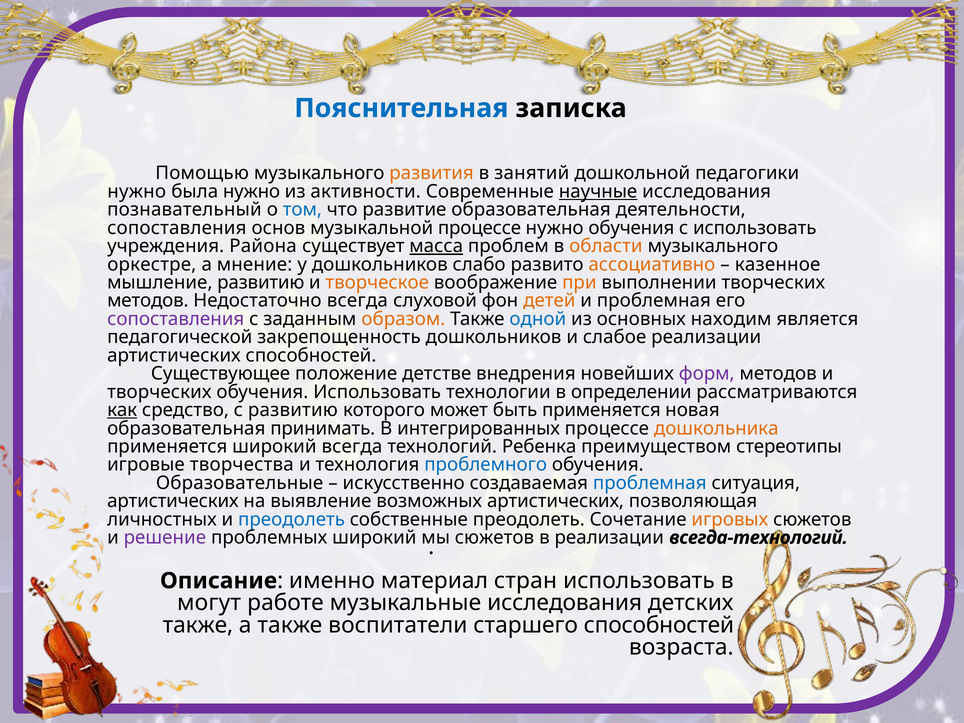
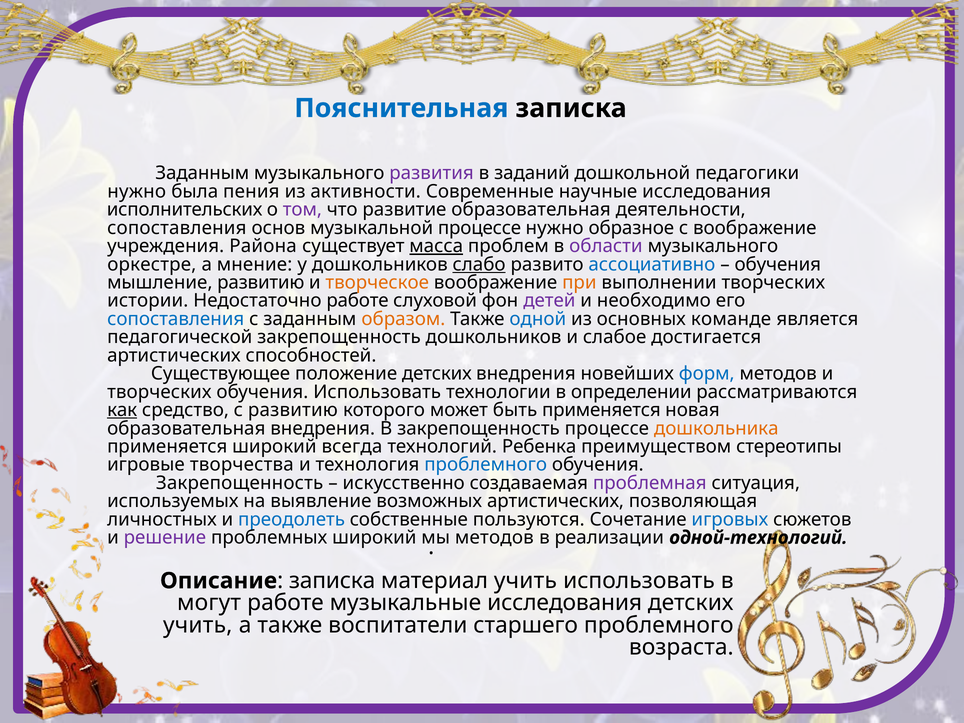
Помощью at (202, 173): Помощью -> Заданным
развития colour: orange -> purple
занятий: занятий -> заданий
была нужно: нужно -> пения
научные underline: present -> none
познавательный: познавательный -> исполнительских
том colour: blue -> purple
нужно обучения: обучения -> образное
с использовать: использовать -> воображение
области colour: orange -> purple
слабо underline: none -> present
ассоциативно colour: orange -> blue
казенное at (778, 264): казенное -> обучения
методов at (148, 301): методов -> истории
Недостаточно всегда: всегда -> работе
детей colour: orange -> purple
и проблемная: проблемная -> необходимо
сопоставления at (176, 319) colour: purple -> blue
находим: находим -> команде
слабое реализации: реализации -> достигается
положение детстве: детстве -> детских
форм colour: purple -> blue
образовательная принимать: принимать -> внедрения
В интегрированных: интегрированных -> закрепощенность
Образовательные at (240, 483): Образовательные -> Закрепощенность
проблемная at (650, 483) colour: blue -> purple
артистических at (173, 501): артистических -> используемых
собственные преодолеть: преодолеть -> пользуются
игровых colour: orange -> blue
сюжетов at (494, 538): сюжетов -> методов
всегда-технологий: всегда-технологий -> одной-технологий
Описание именно: именно -> записка
материал стран: стран -> учить
также at (198, 625): также -> учить
старшего способностей: способностей -> проблемного
